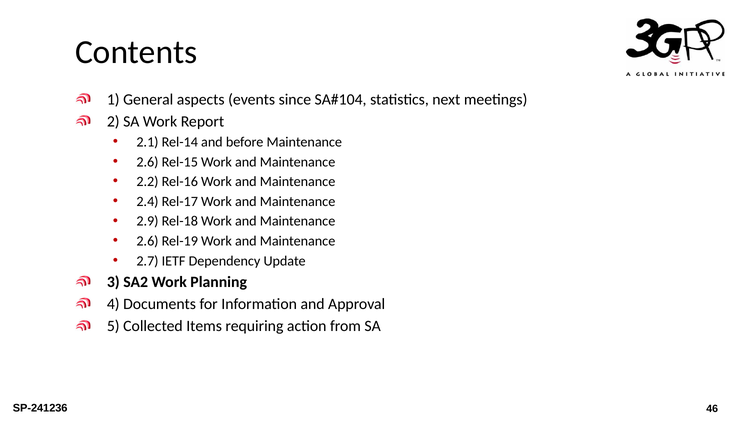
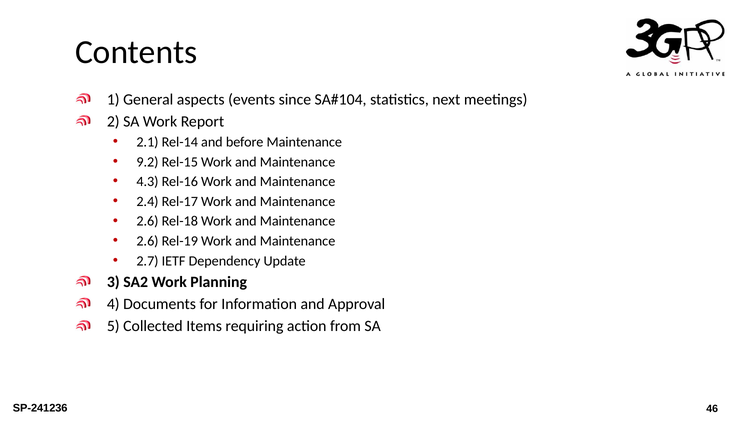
2.6 at (147, 162): 2.6 -> 9.2
2.2: 2.2 -> 4.3
2.9 at (147, 221): 2.9 -> 2.6
